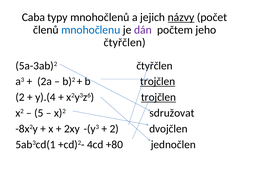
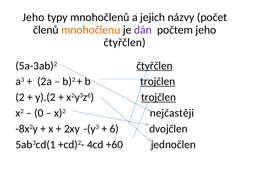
Caba at (33, 17): Caba -> Jeho
názvy underline: present -> none
mnohočlenu colour: blue -> orange
čtyřčlen at (155, 66) underline: none -> present
y).(4: y).(4 -> y).(2
5: 5 -> 0
sdružovat: sdružovat -> nejčastěji
2 at (114, 129): 2 -> 6
+80: +80 -> +60
